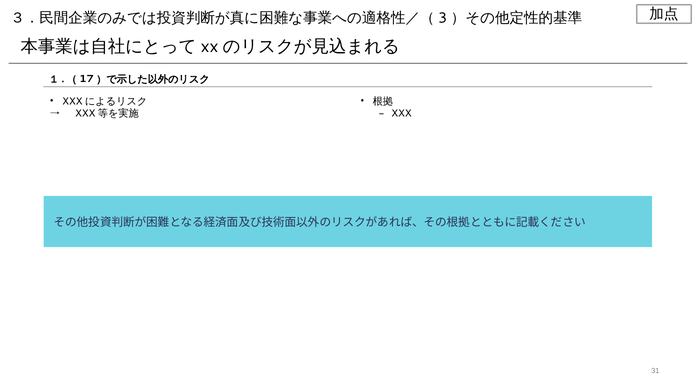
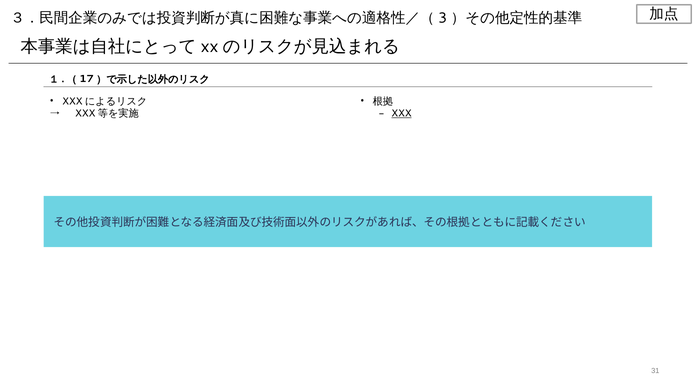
XXX underline: none -> present
